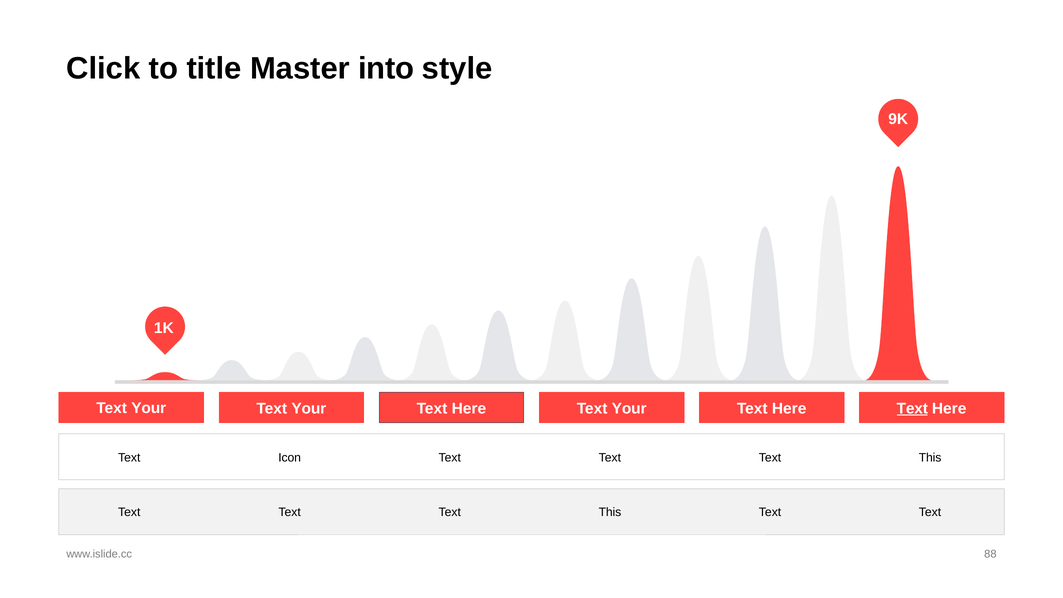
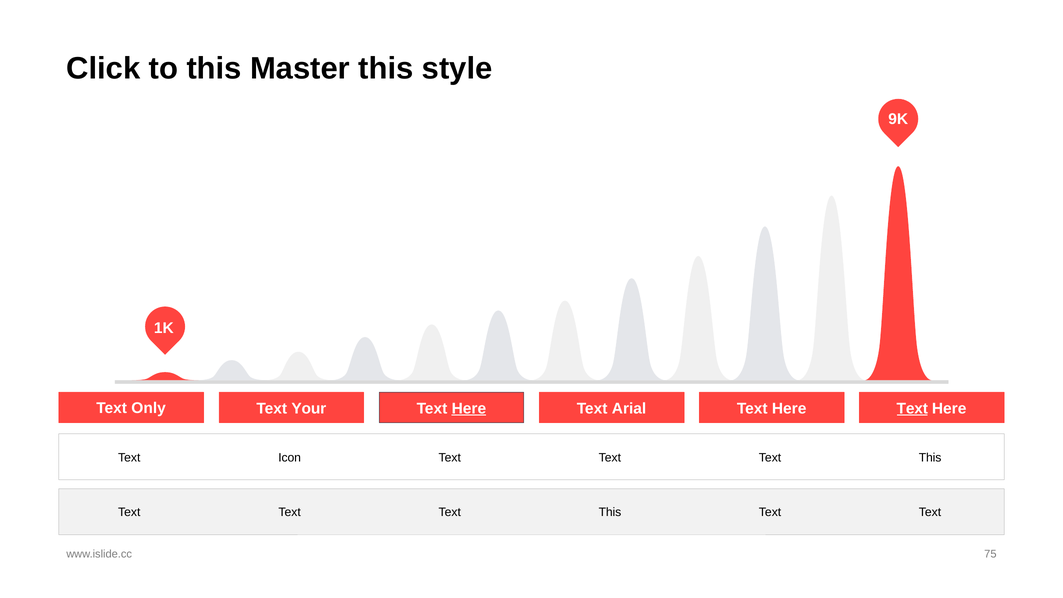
to title: title -> this
Master into: into -> this
Your at (149, 408): Your -> Only
Here at (469, 408) underline: none -> present
Your at (629, 408): Your -> Arial
88: 88 -> 75
